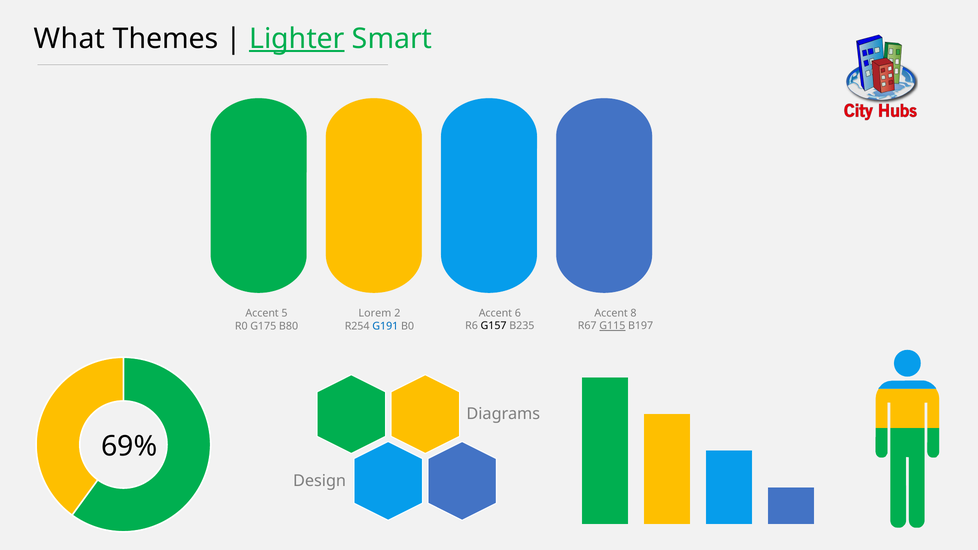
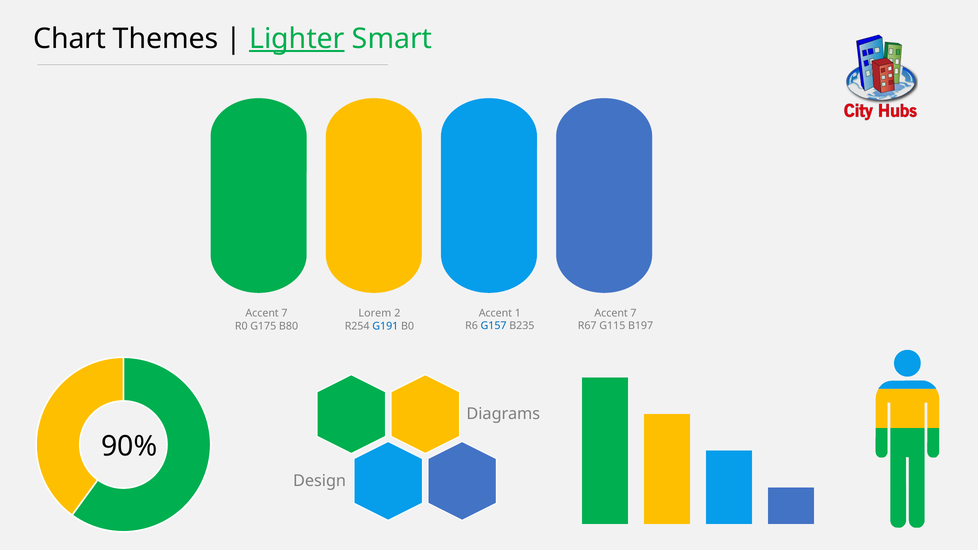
What: What -> Chart
6: 6 -> 1
8 at (634, 313): 8 -> 7
5 at (285, 313): 5 -> 7
G157 colour: black -> blue
G115 underline: present -> none
69%: 69% -> 90%
